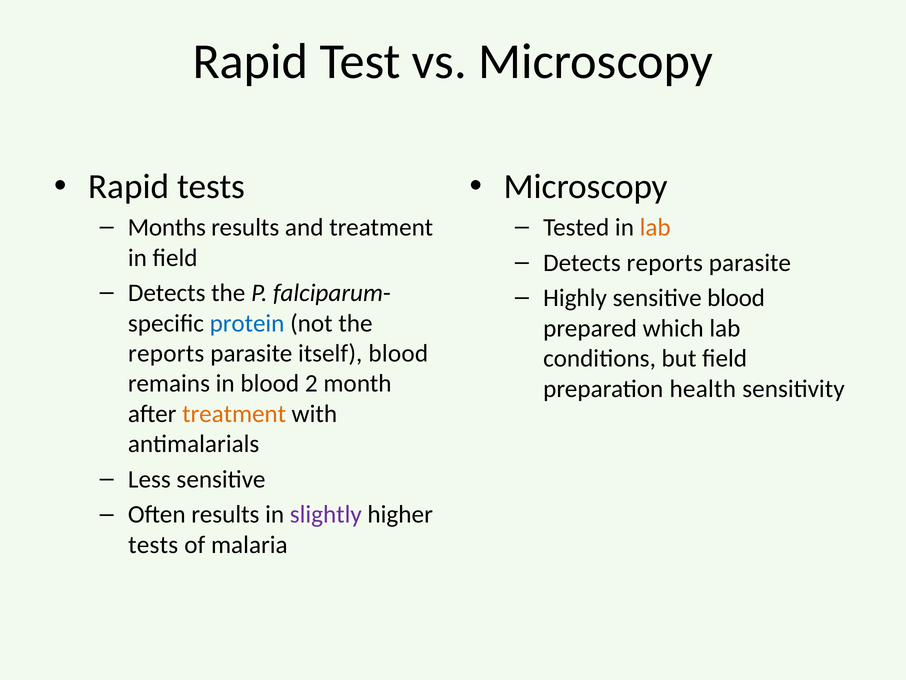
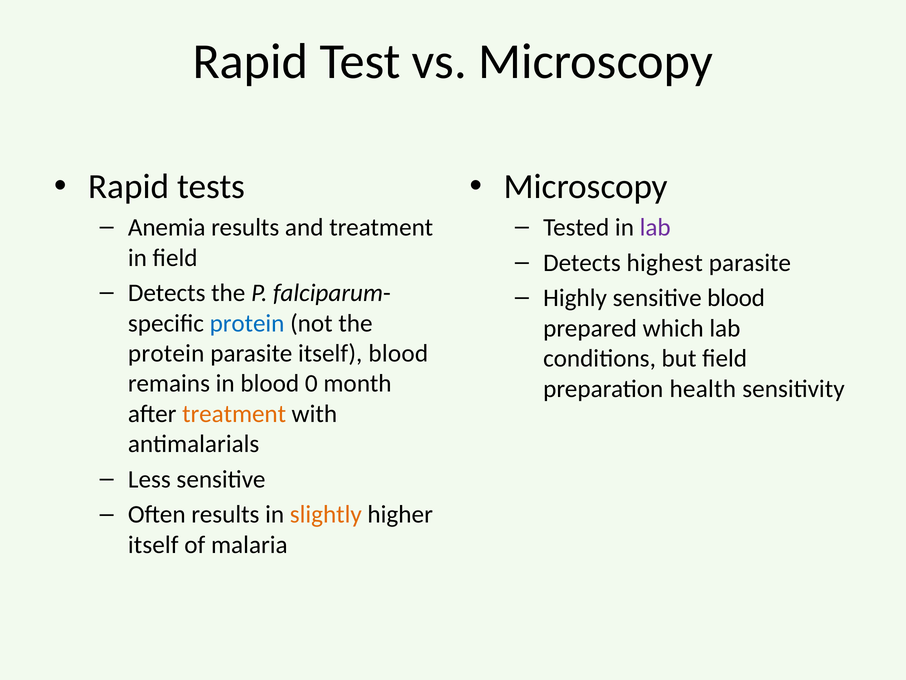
Months: Months -> Anemia
lab at (655, 227) colour: orange -> purple
Detects reports: reports -> highest
reports at (166, 353): reports -> protein
2: 2 -> 0
slightly colour: purple -> orange
tests at (153, 544): tests -> itself
